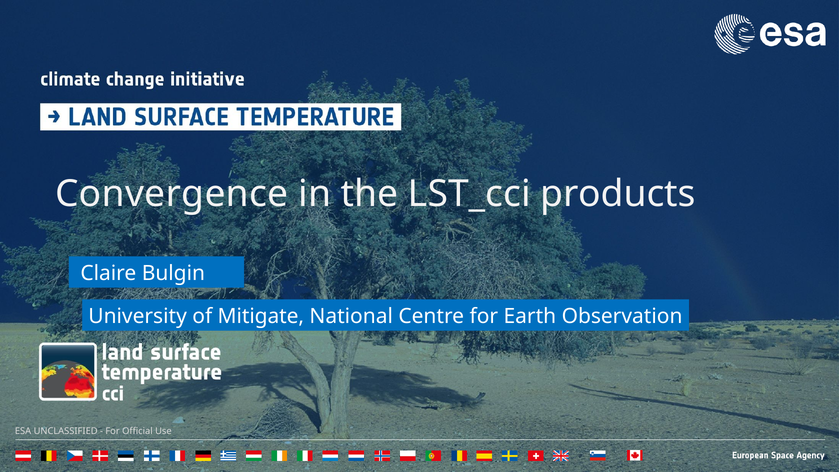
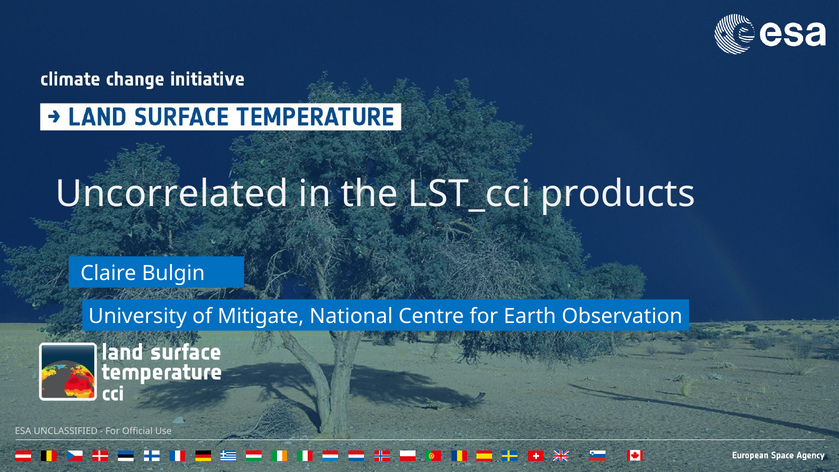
Convergence: Convergence -> Uncorrelated
